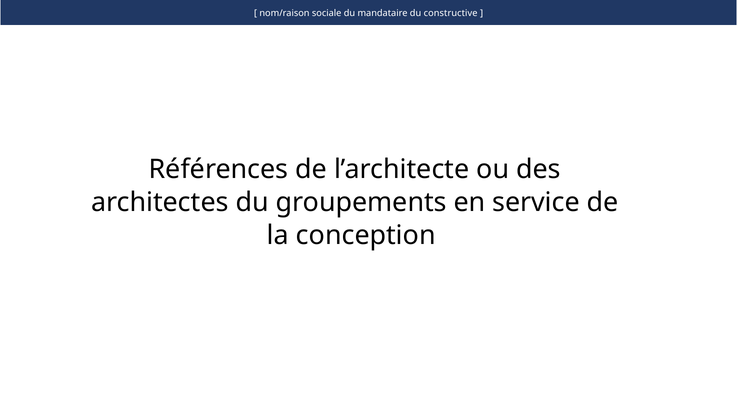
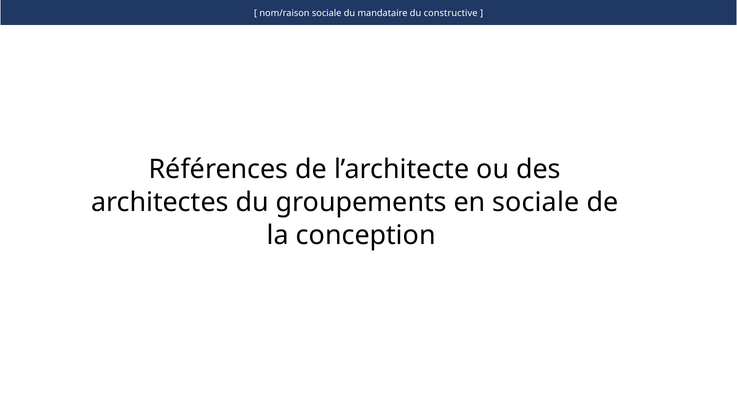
en service: service -> sociale
